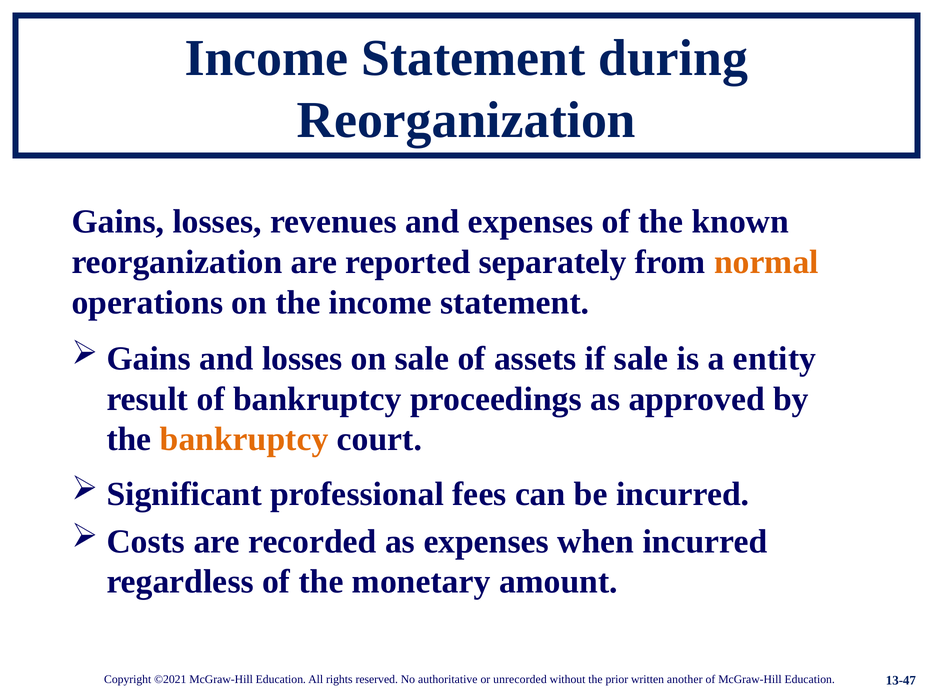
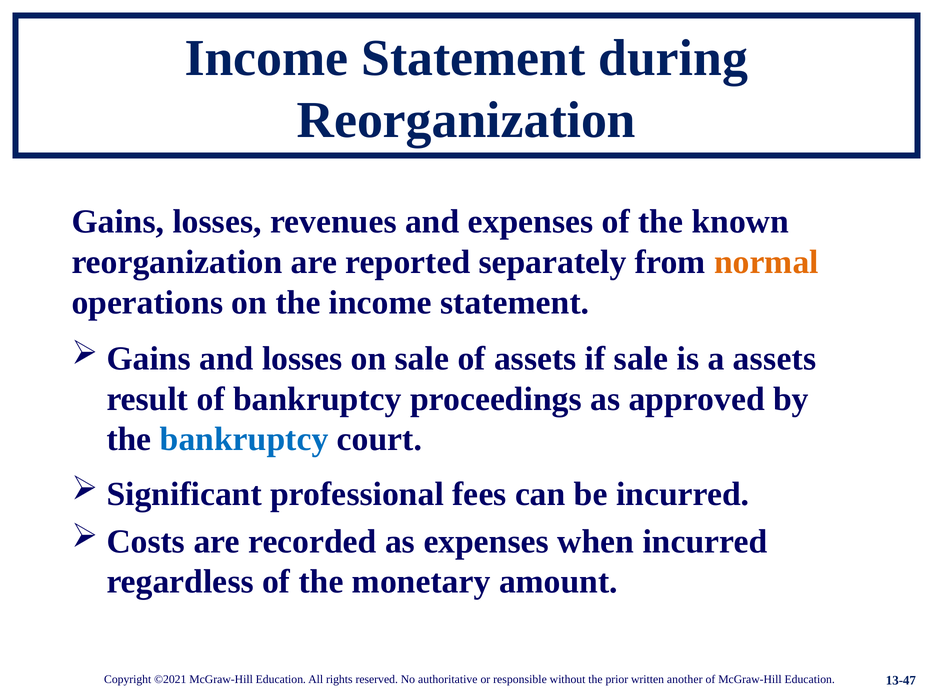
a entity: entity -> assets
bankruptcy at (244, 439) colour: orange -> blue
unrecorded: unrecorded -> responsible
